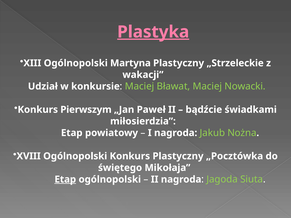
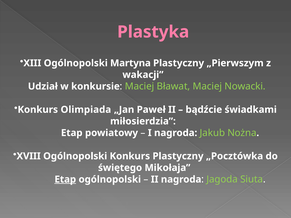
Plastyka underline: present -> none
„Strzeleckie: „Strzeleckie -> „Pierwszym
Pierwszym: Pierwszym -> Olimpiada
